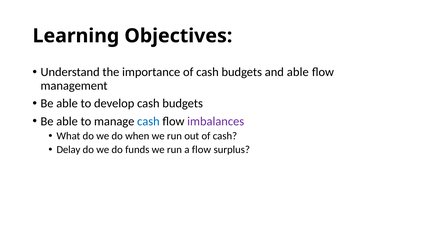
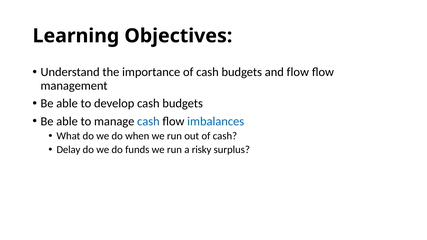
and able: able -> flow
imbalances colour: purple -> blue
a flow: flow -> risky
